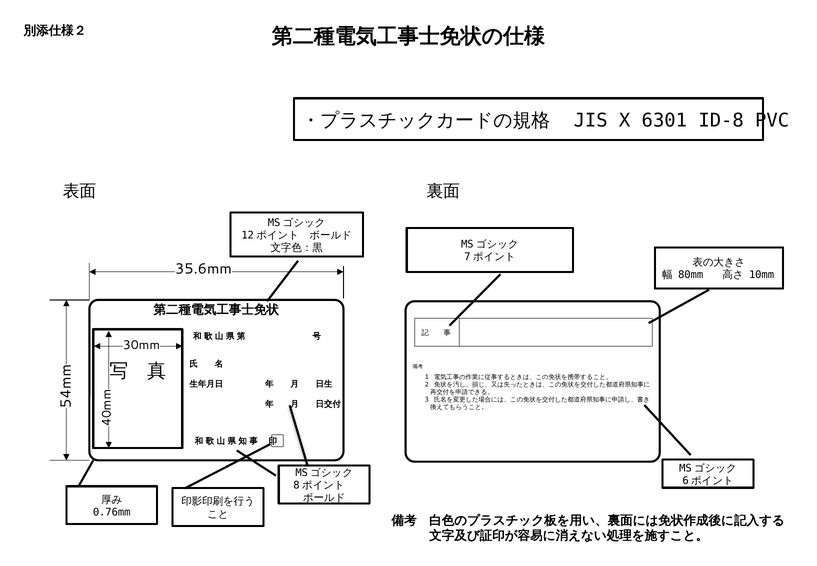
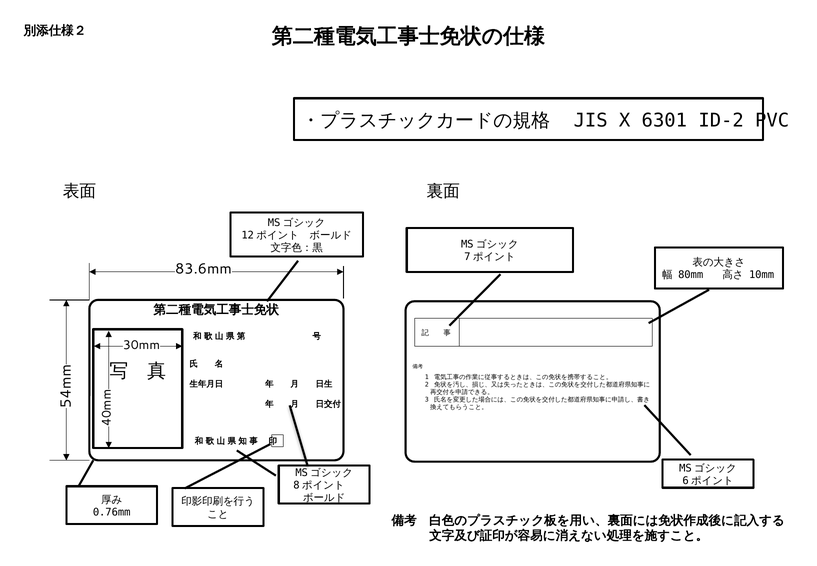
ID-8: ID-8 -> ID-2
35.6mm: 35.6mm -> 83.6mm
